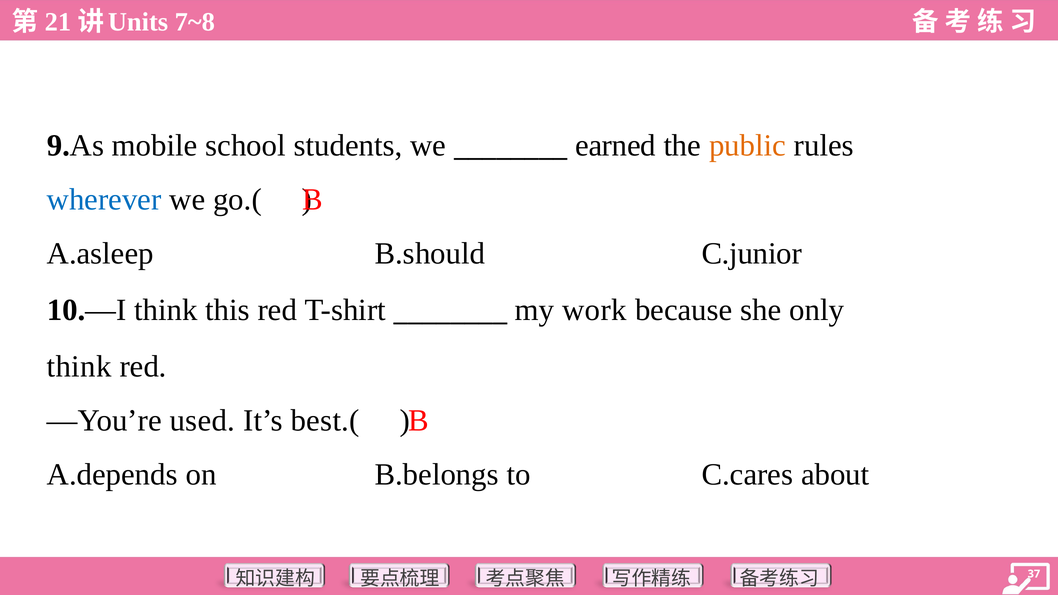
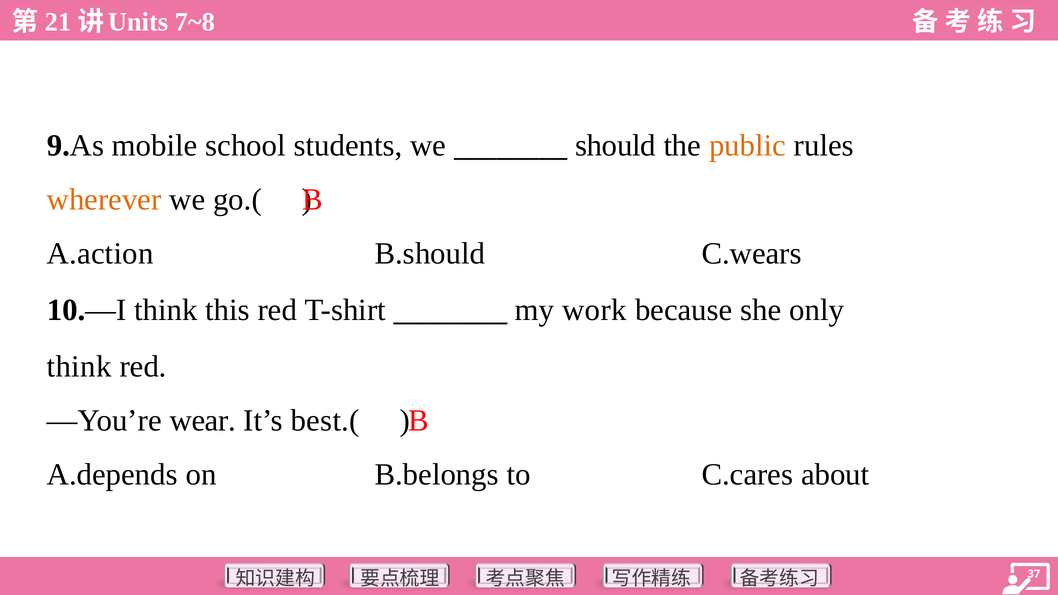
earned: earned -> should
wherever colour: blue -> orange
A.asleep: A.asleep -> A.action
C.junior: C.junior -> C.wears
used: used -> wear
